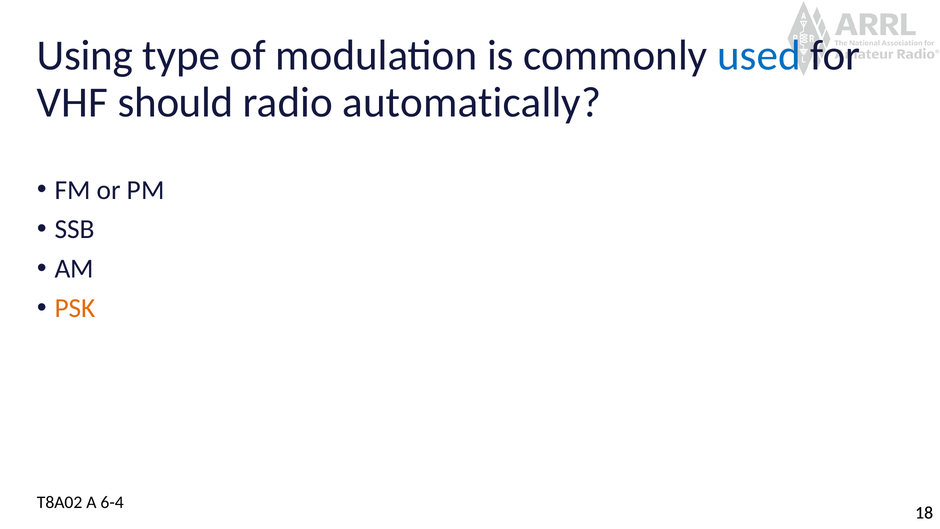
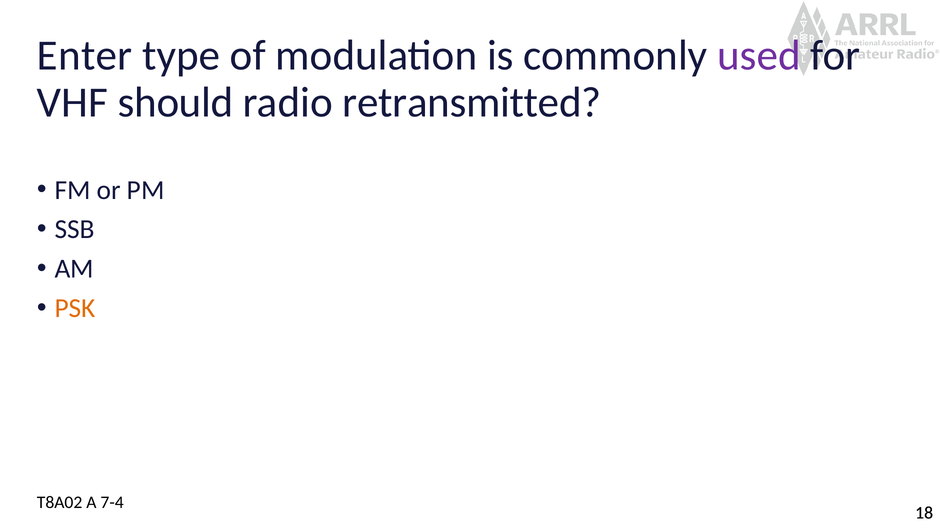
Using: Using -> Enter
used colour: blue -> purple
automatically: automatically -> retransmitted
6-4: 6-4 -> 7-4
